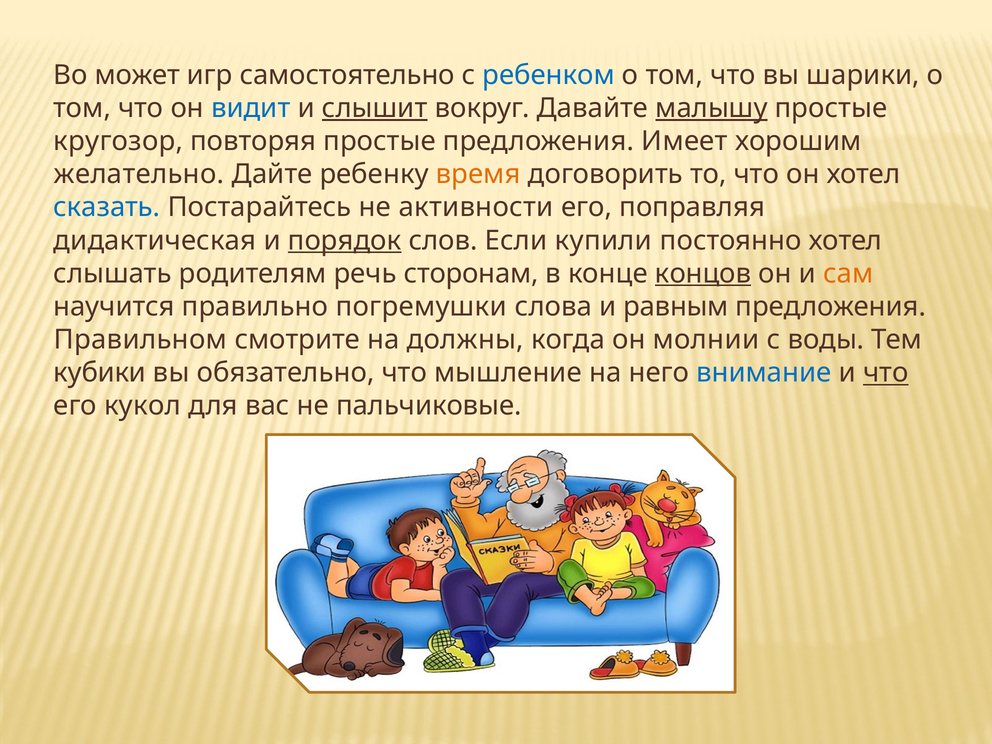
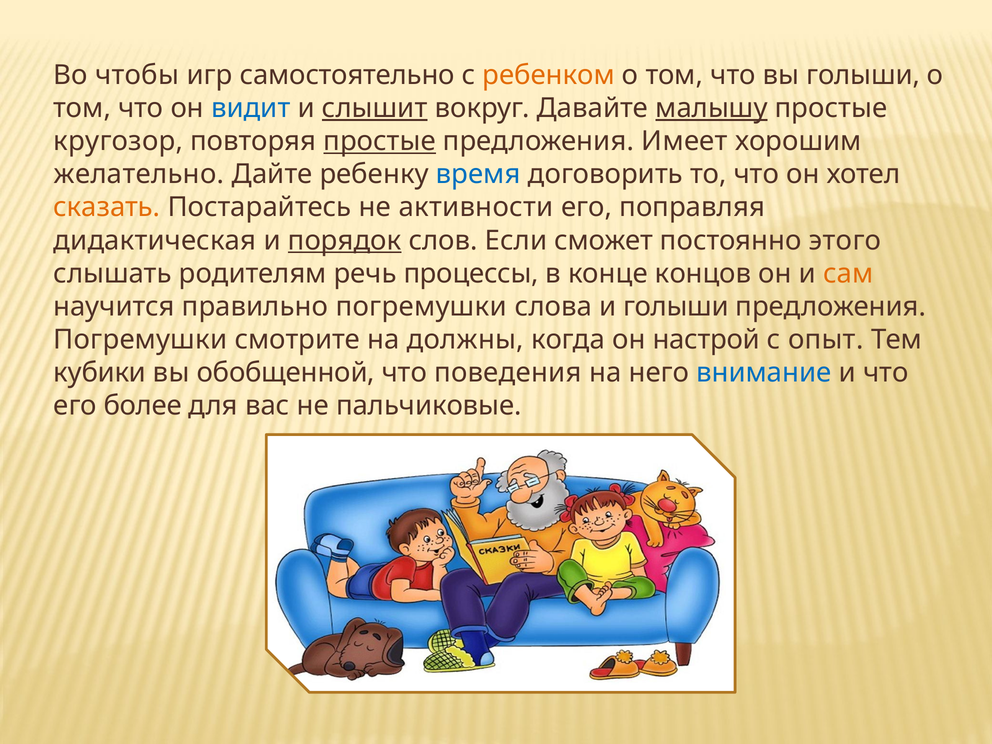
может: может -> чтобы
ребенком colour: blue -> orange
вы шарики: шарики -> голыши
простые at (380, 141) underline: none -> present
время colour: orange -> blue
сказать colour: blue -> orange
купили: купили -> сможет
постоянно хотел: хотел -> этого
сторонам: сторонам -> процессы
концов underline: present -> none
и равным: равным -> голыши
Правильном at (140, 340): Правильном -> Погремушки
молнии: молнии -> настрой
воды: воды -> опыт
обязательно: обязательно -> обобщенной
мышление: мышление -> поведения
что at (886, 373) underline: present -> none
кукол: кукол -> более
